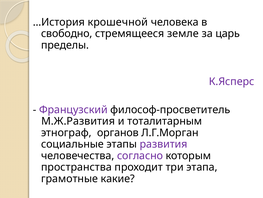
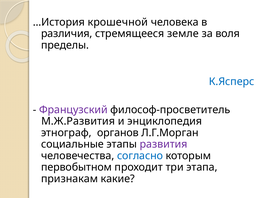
свободно: свободно -> различия
царь: царь -> воля
К.Ясперс colour: purple -> blue
тоталитарным: тоталитарным -> энциклопедия
согласно colour: purple -> blue
пространства: пространства -> первобытном
грамотные: грамотные -> признакам
